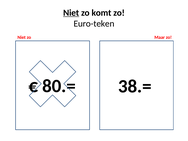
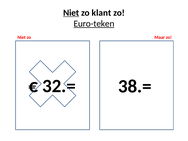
komt: komt -> klant
Euro-teken underline: none -> present
80.=: 80.= -> 32.=
